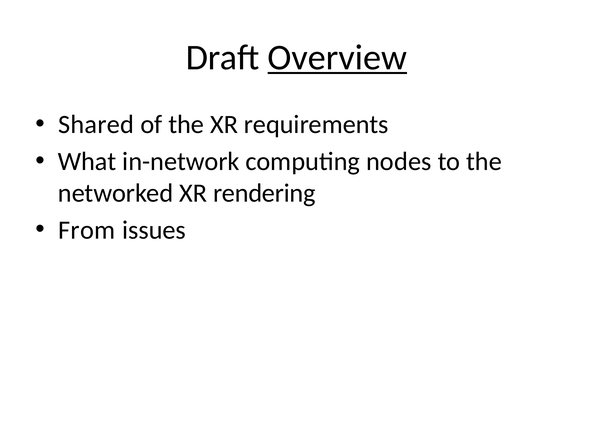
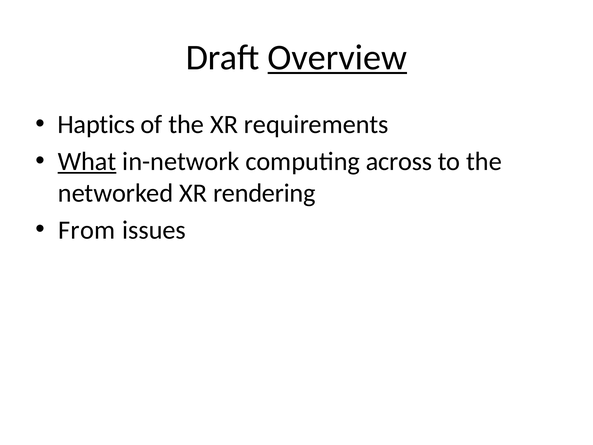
Shared: Shared -> Haptics
What underline: none -> present
nodes: nodes -> across
